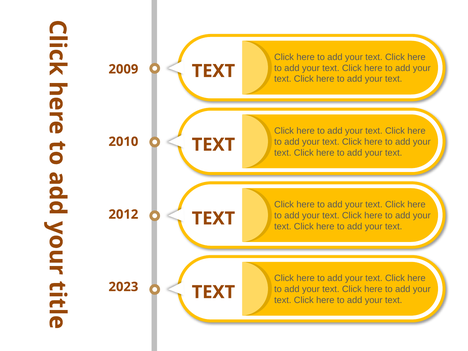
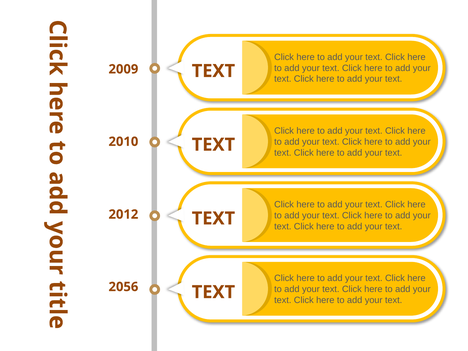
2023: 2023 -> 2056
